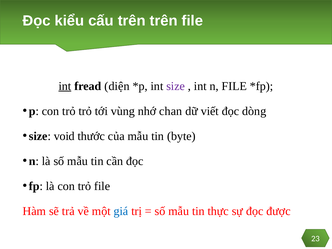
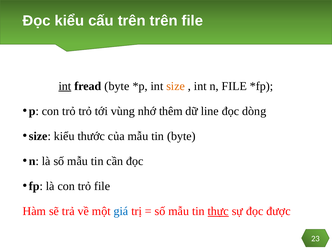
fread diện: diện -> byte
size at (176, 86) colour: purple -> orange
chan: chan -> thêm
viết: viết -> line
size void: void -> kiểu
thực underline: none -> present
